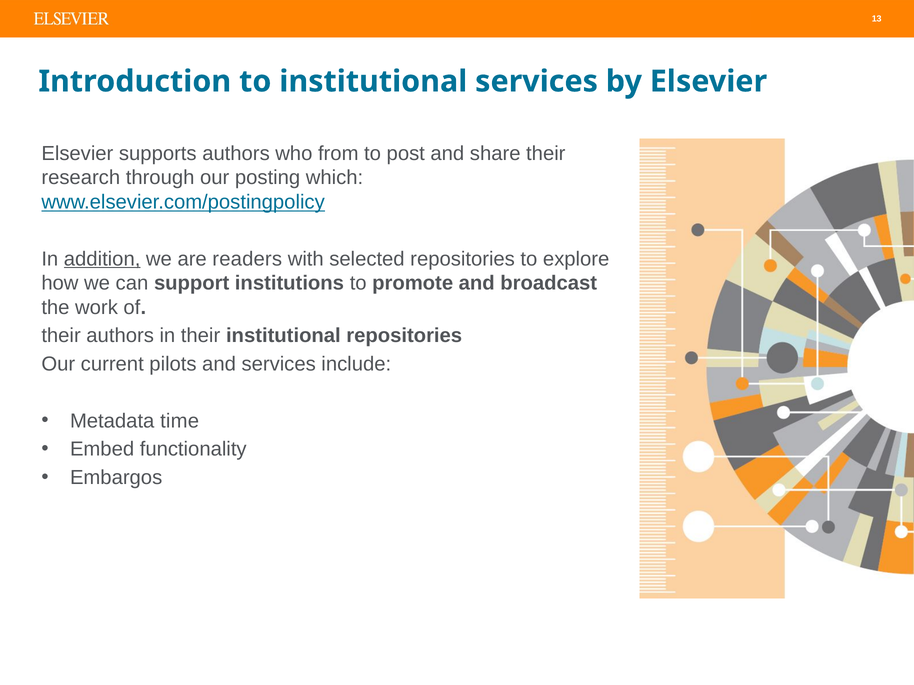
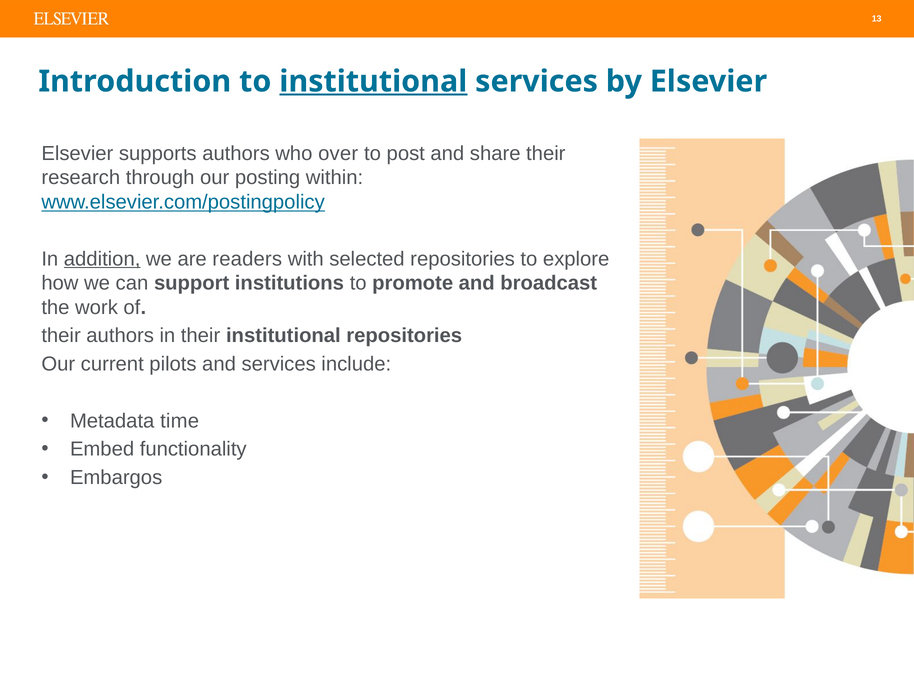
institutional at (373, 81) underline: none -> present
from: from -> over
which: which -> within
